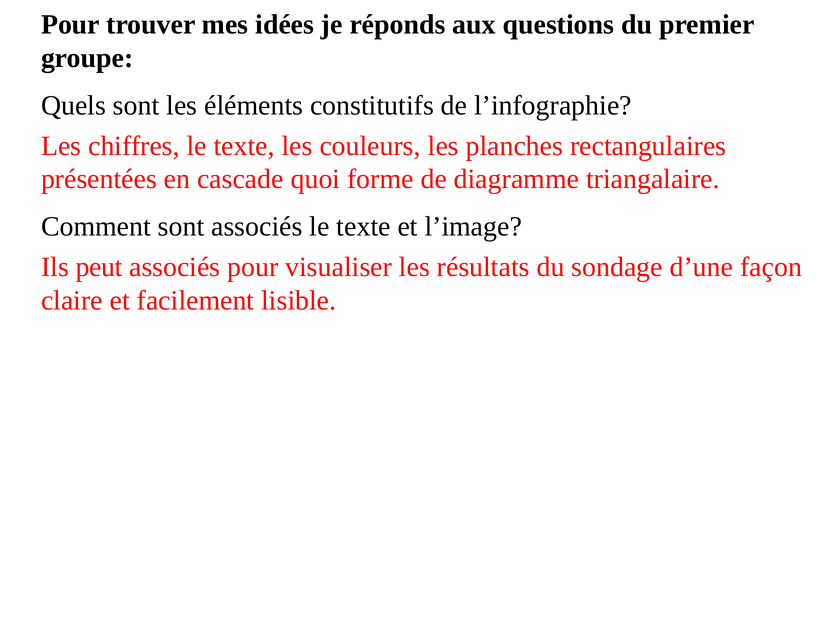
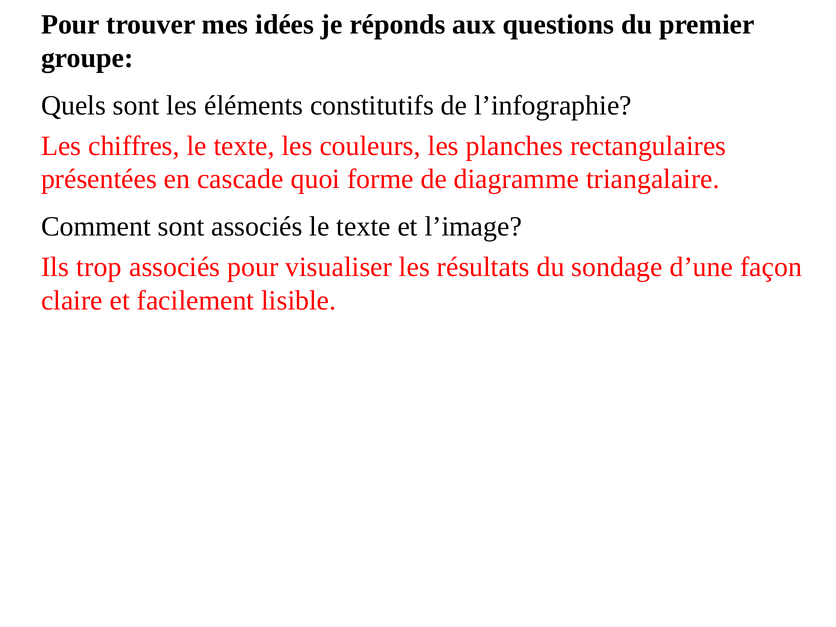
peut: peut -> trop
